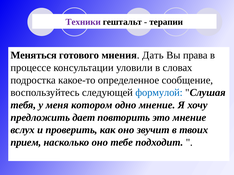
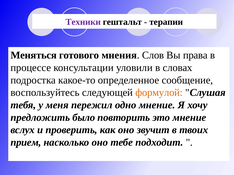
Дать: Дать -> Слов
формулой colour: blue -> orange
котором: котором -> пережил
дает: дает -> было
